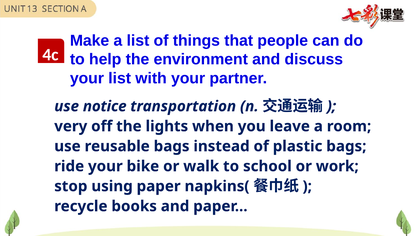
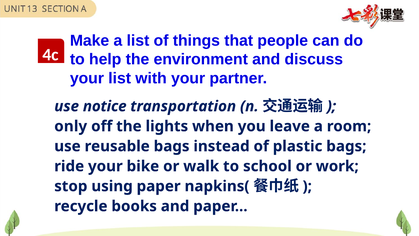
very: very -> only
